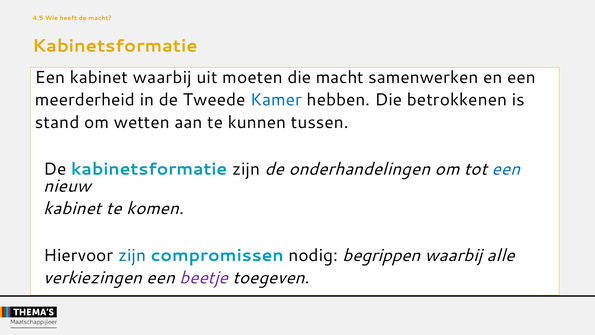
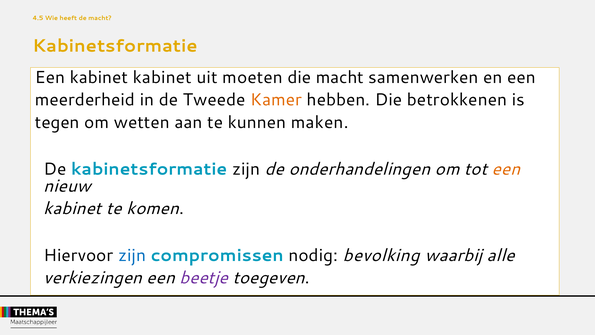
kabinet waarbij: waarbij -> kabinet
Kamer colour: blue -> orange
stand: stand -> tegen
tussen: tussen -> maken
een at (506, 169) colour: blue -> orange
begrippen: begrippen -> bevolking
